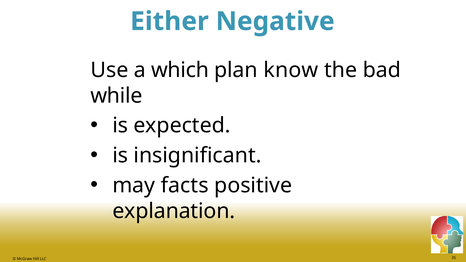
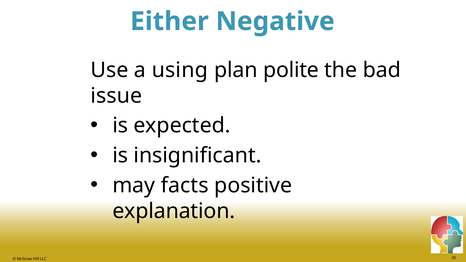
which: which -> using
know: know -> polite
while: while -> issue
